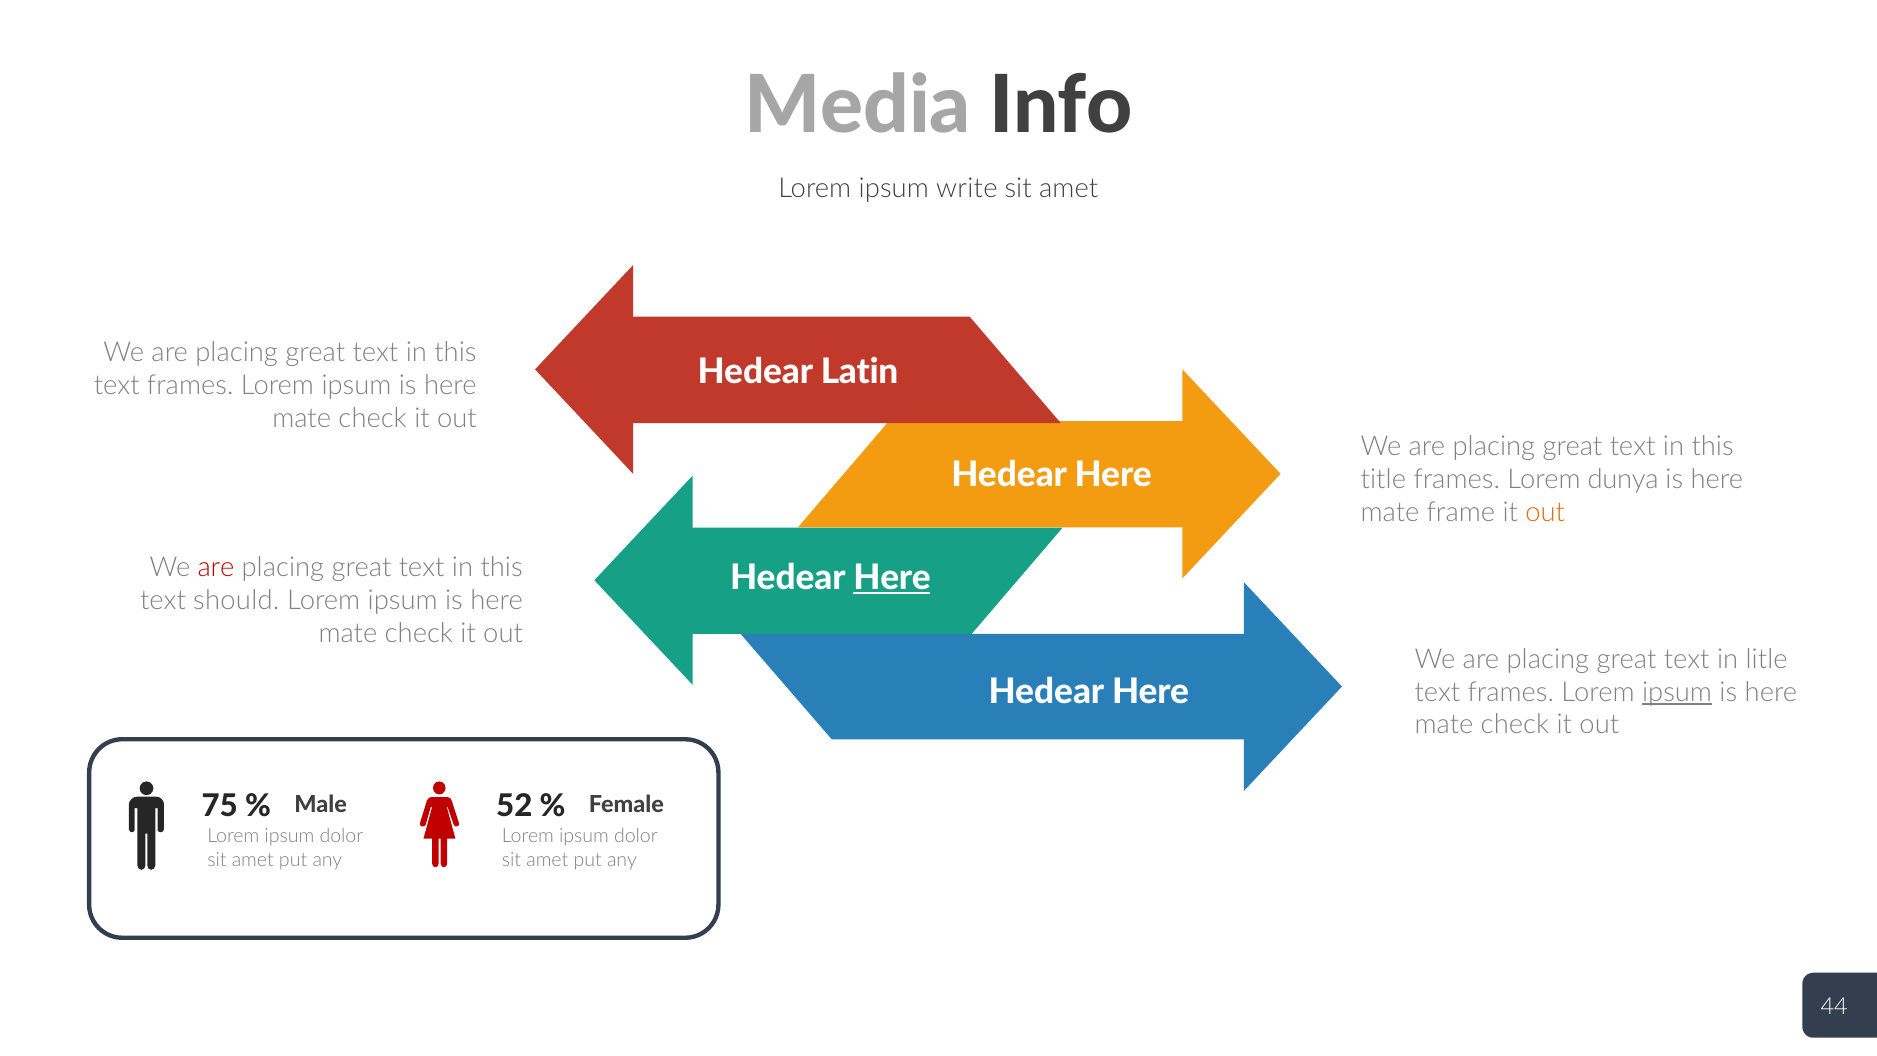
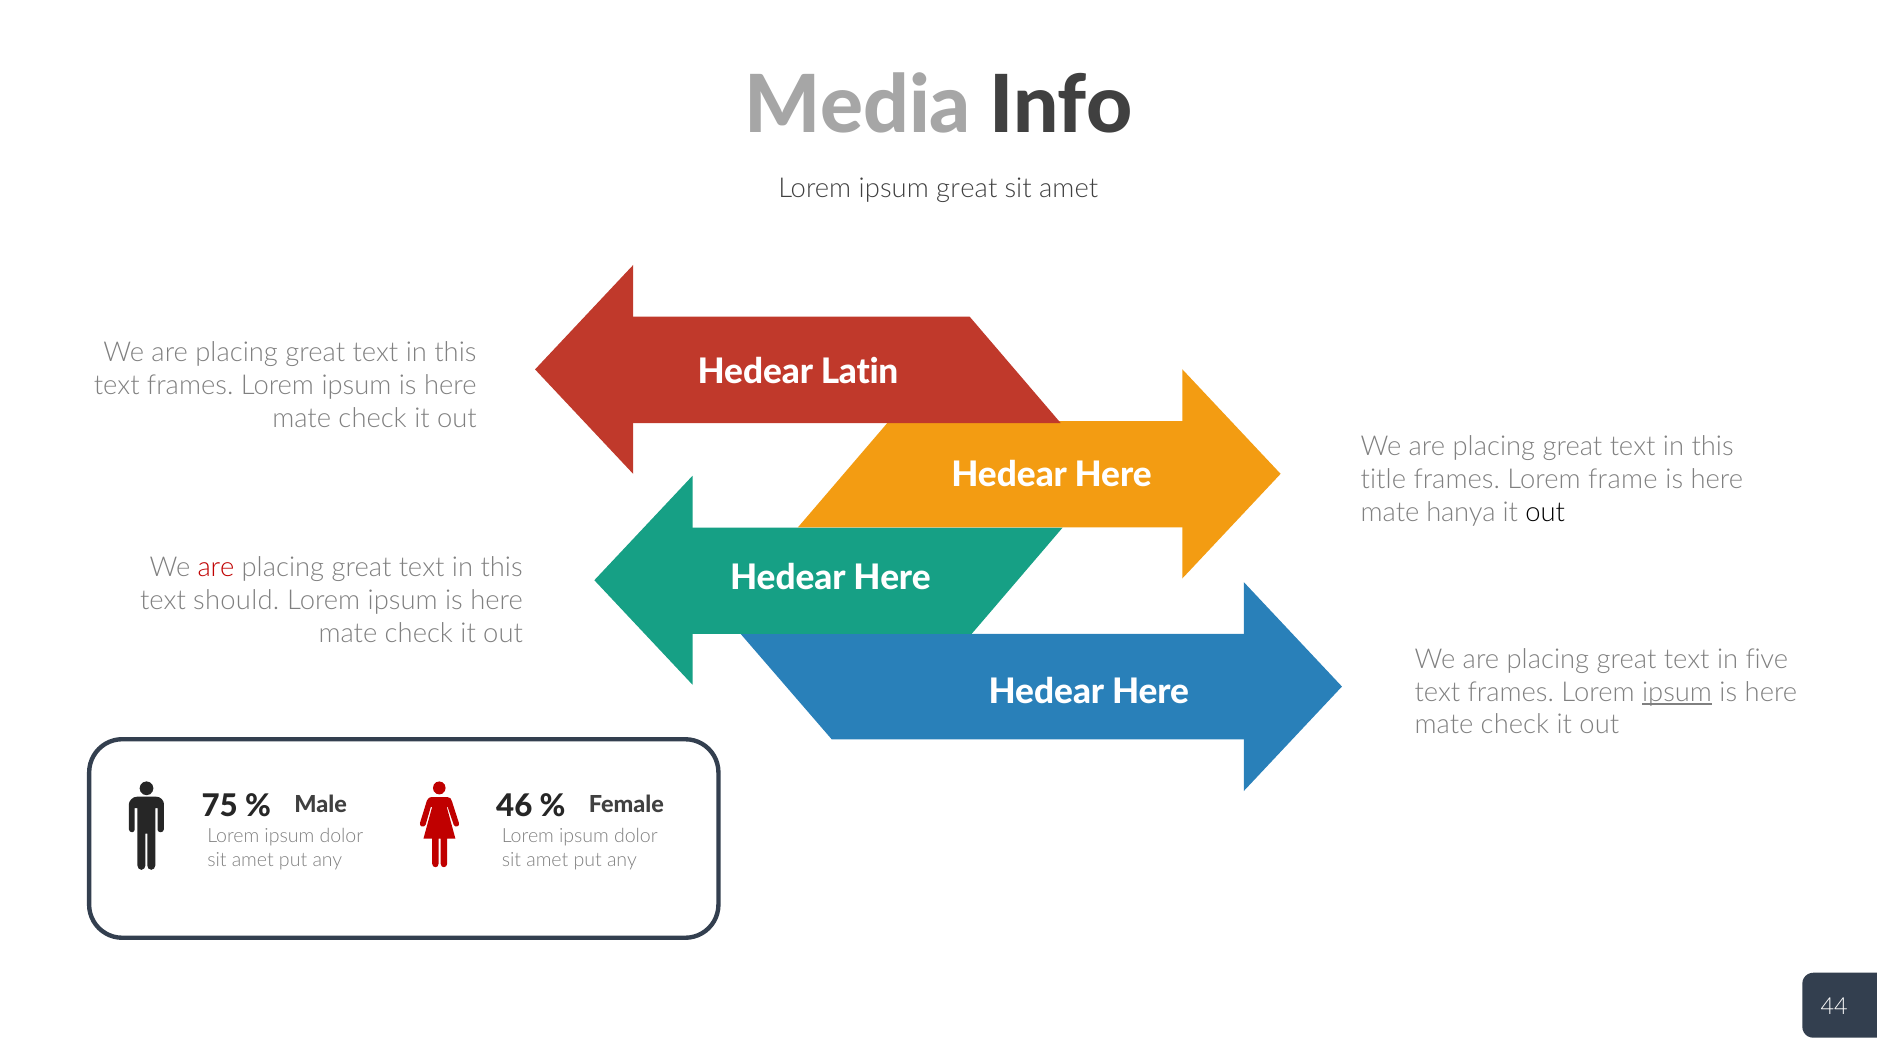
ipsum write: write -> great
dunya: dunya -> frame
frame: frame -> hanya
out at (1545, 512) colour: orange -> black
Here at (892, 578) underline: present -> none
litle: litle -> five
52: 52 -> 46
